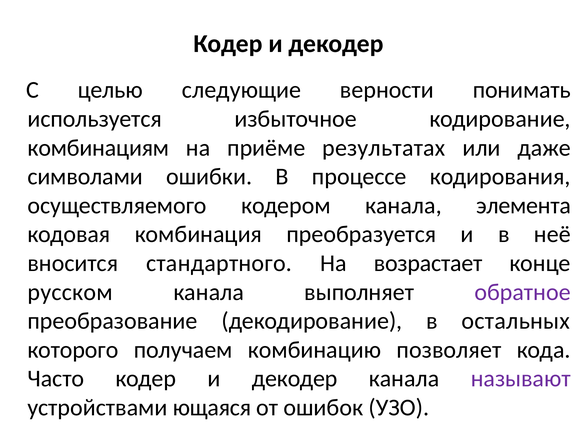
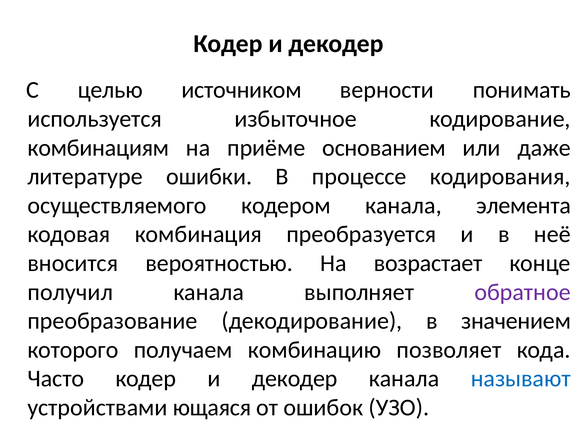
следующие: следующие -> источником
результатах: результатах -> основанием
символами: символами -> литературе
стандартного: стандартного -> вероятностью
русском: русском -> получил
остальных: остальных -> значением
называют colour: purple -> blue
